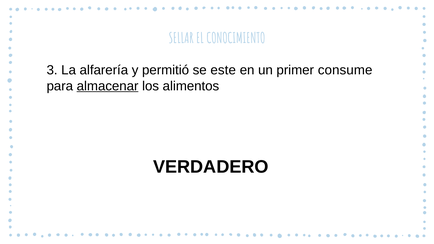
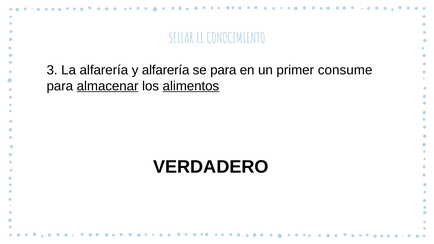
y permitió: permitió -> alfarería
se este: este -> para
alimentos underline: none -> present
